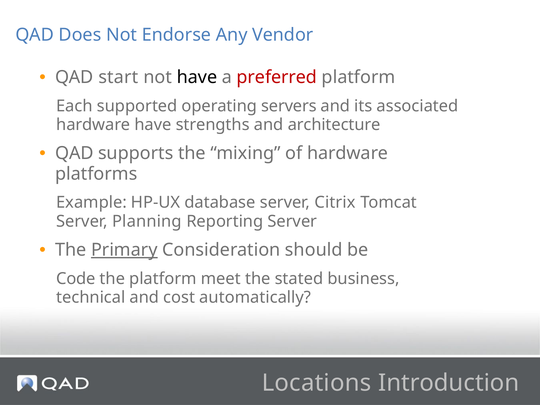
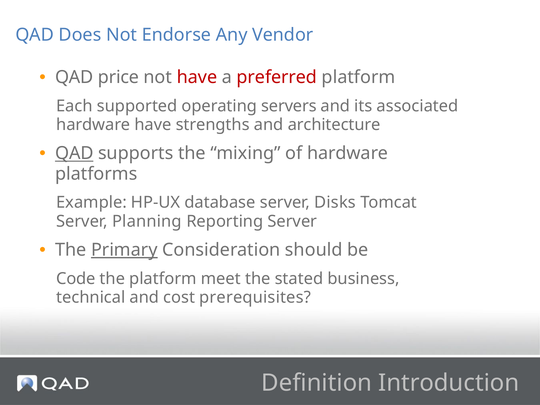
start: start -> price
have at (197, 77) colour: black -> red
QAD at (74, 153) underline: none -> present
Citrix: Citrix -> Disks
automatically: automatically -> prerequisites
Locations: Locations -> Definition
